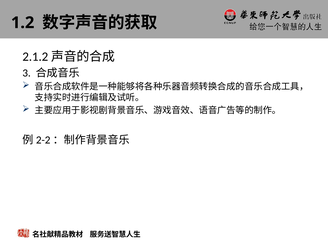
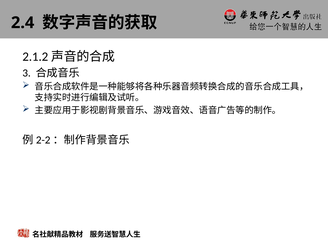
1.2: 1.2 -> 2.4
